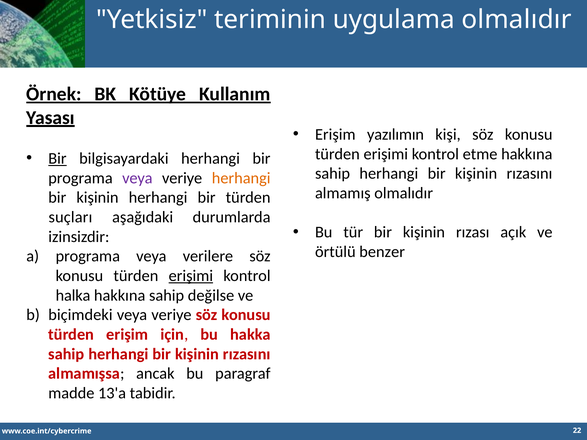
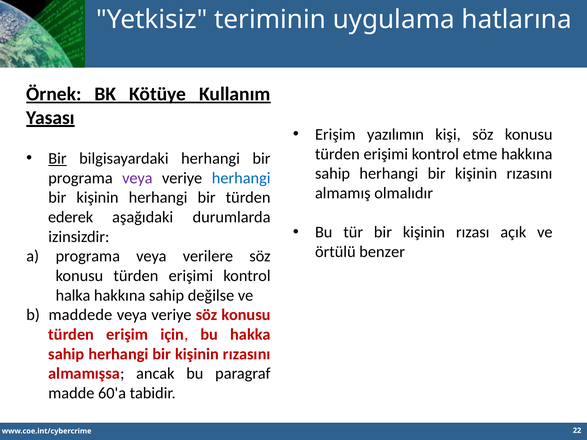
uygulama olmalıdır: olmalıdır -> hatlarına
herhangi at (241, 178) colour: orange -> blue
suçları: suçları -> ederek
erişimi at (191, 276) underline: present -> none
biçimdeki: biçimdeki -> maddede
13'a: 13'a -> 60'a
